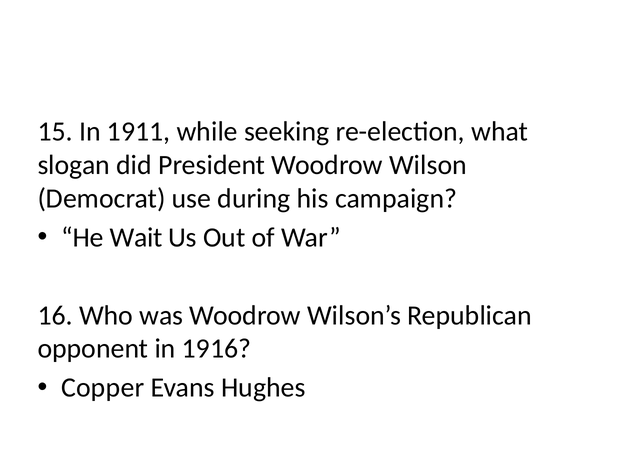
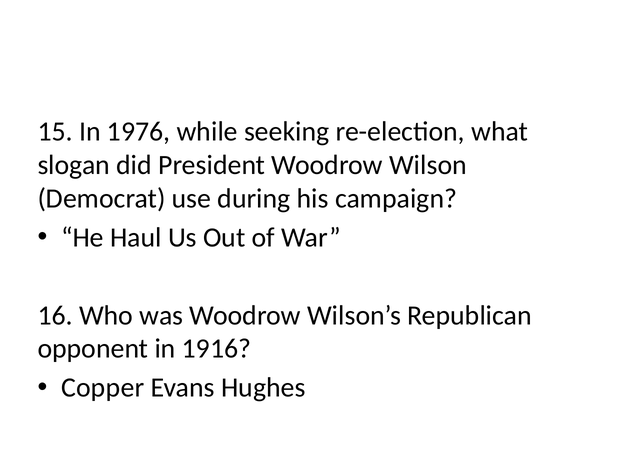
1911: 1911 -> 1976
Wait: Wait -> Haul
